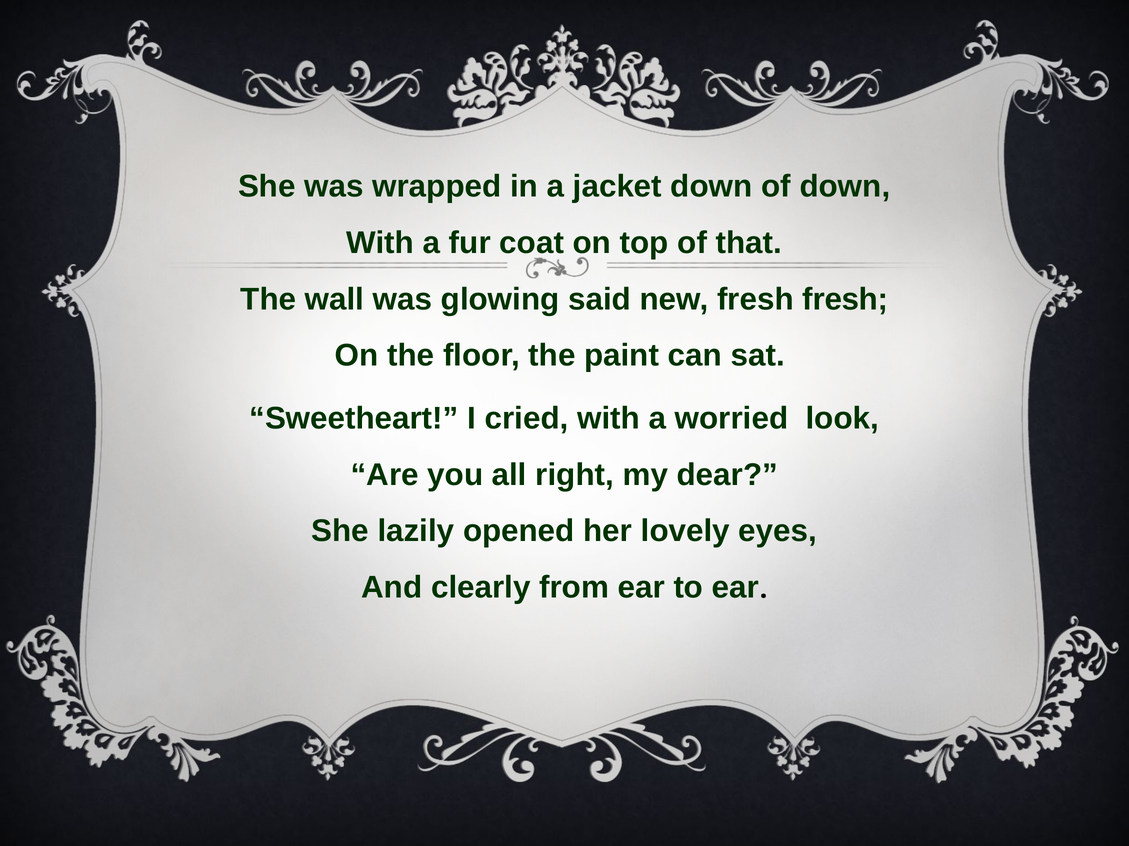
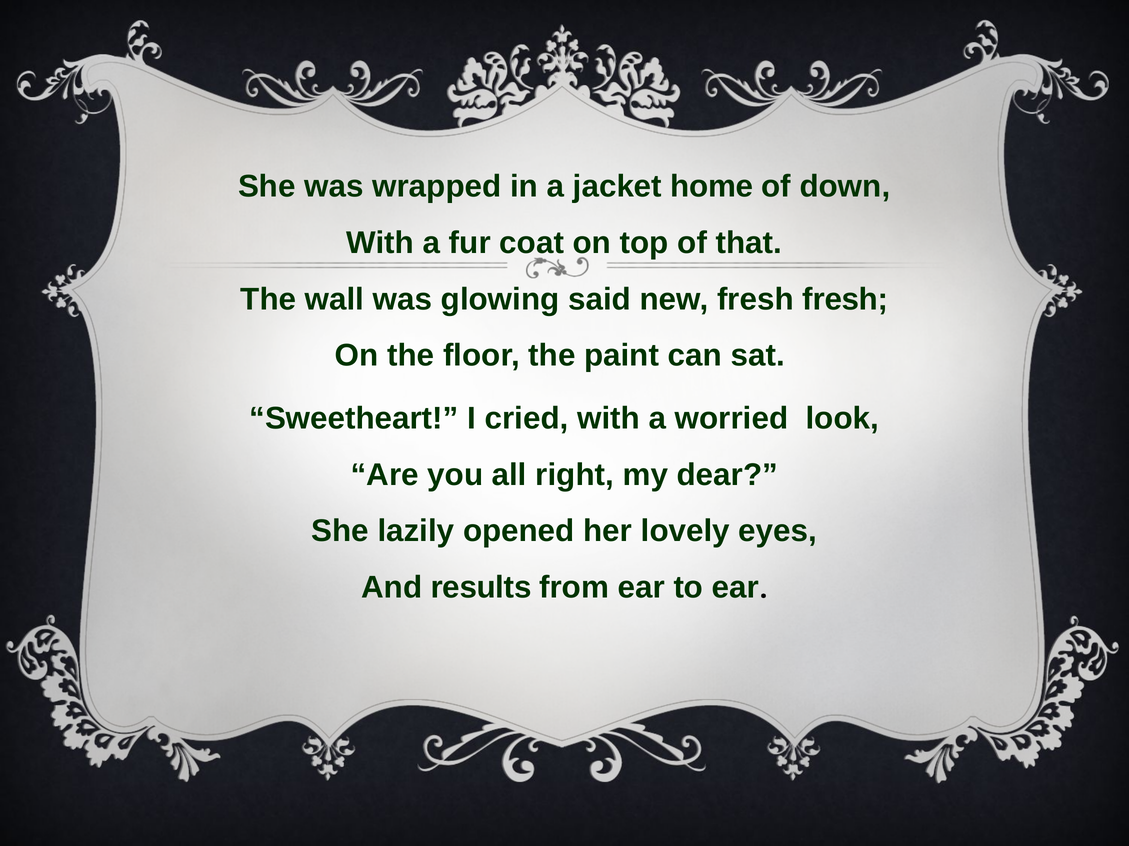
jacket down: down -> home
clearly: clearly -> results
